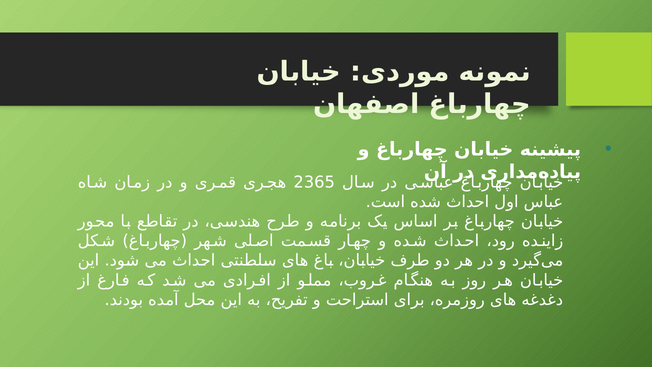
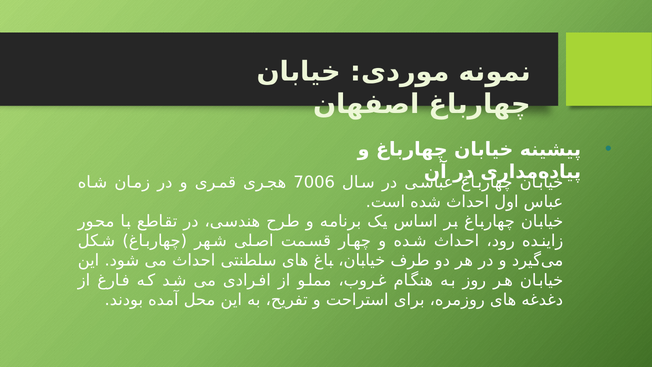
2365: 2365 -> 7006
